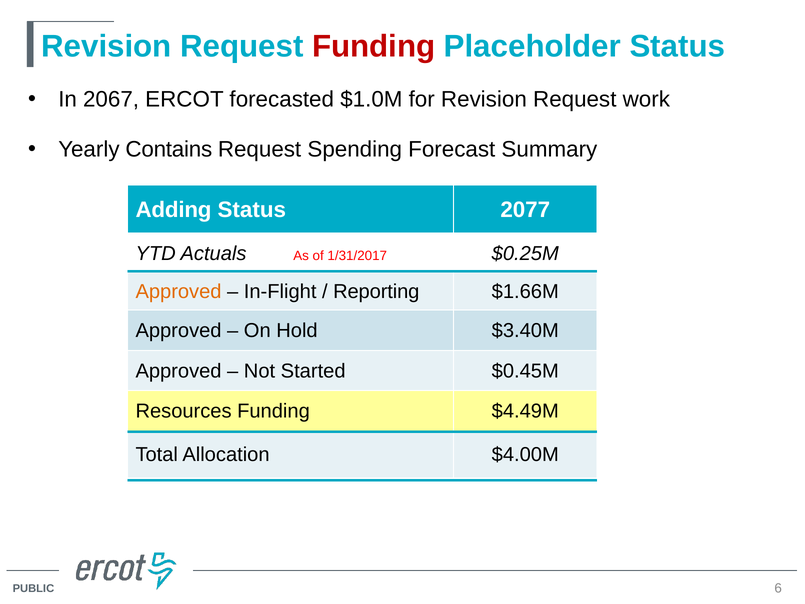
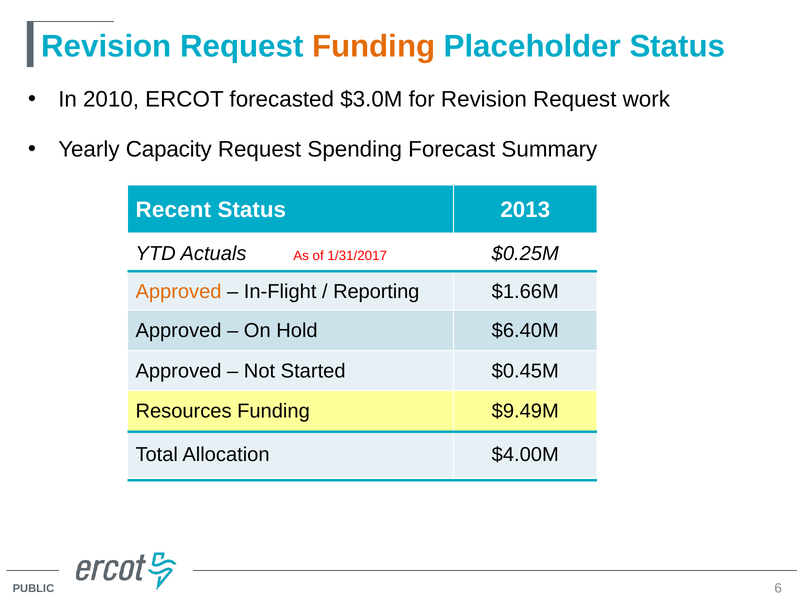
Funding at (374, 46) colour: red -> orange
2067: 2067 -> 2010
$1.0M: $1.0M -> $3.0M
Contains: Contains -> Capacity
Adding: Adding -> Recent
2077: 2077 -> 2013
$3.40M: $3.40M -> $6.40M
$4.49M: $4.49M -> $9.49M
